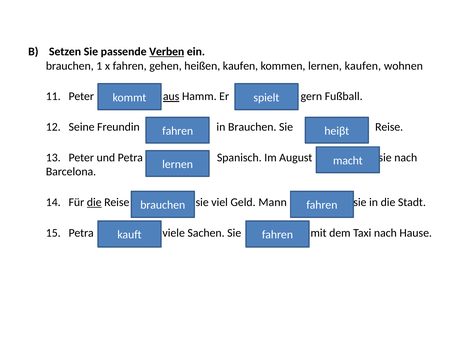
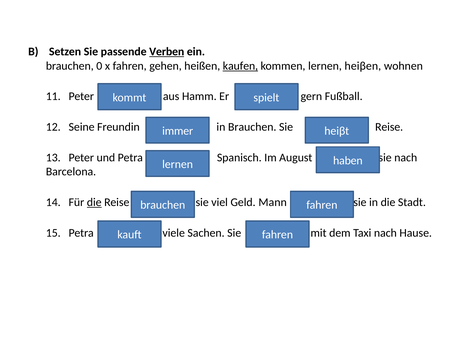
1: 1 -> 0
kaufen at (240, 66) underline: none -> present
lernen kaufen: kaufen -> heiβen
aus underline: present -> none
fahren at (178, 131): fahren -> immer
macht: macht -> haben
